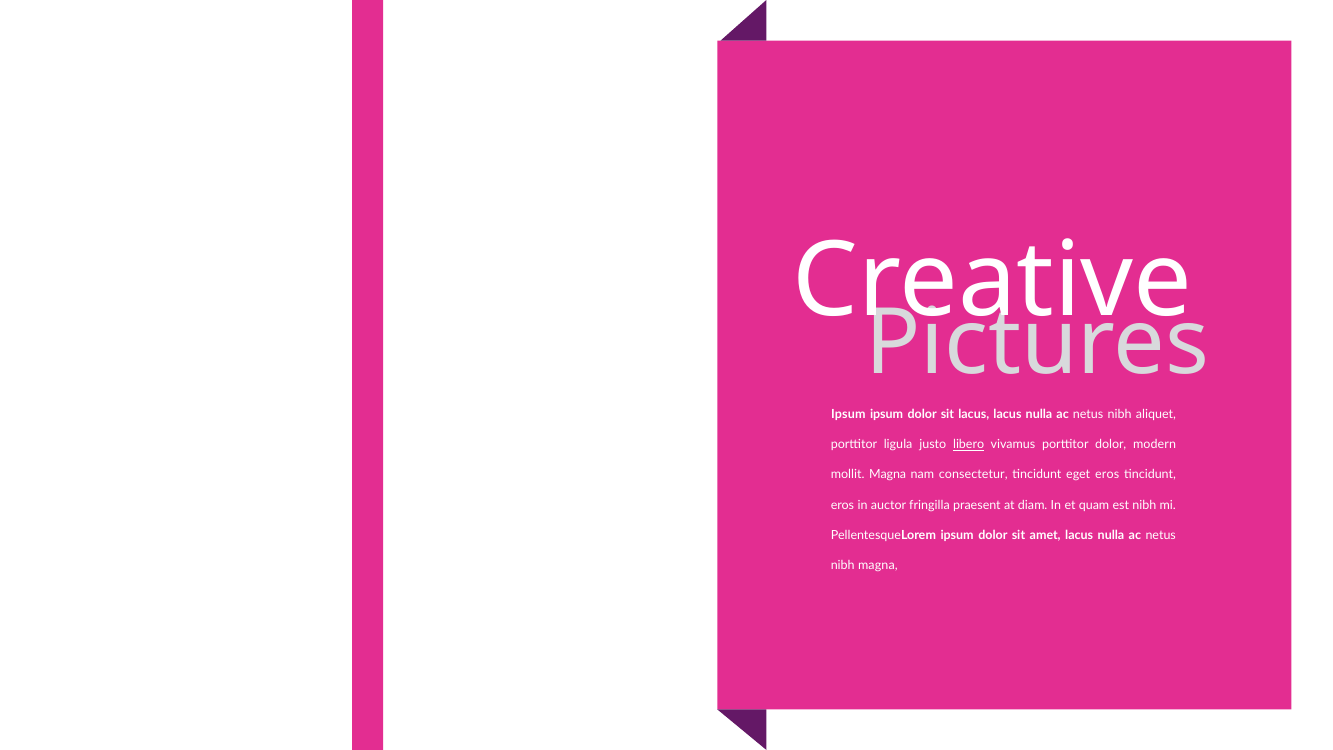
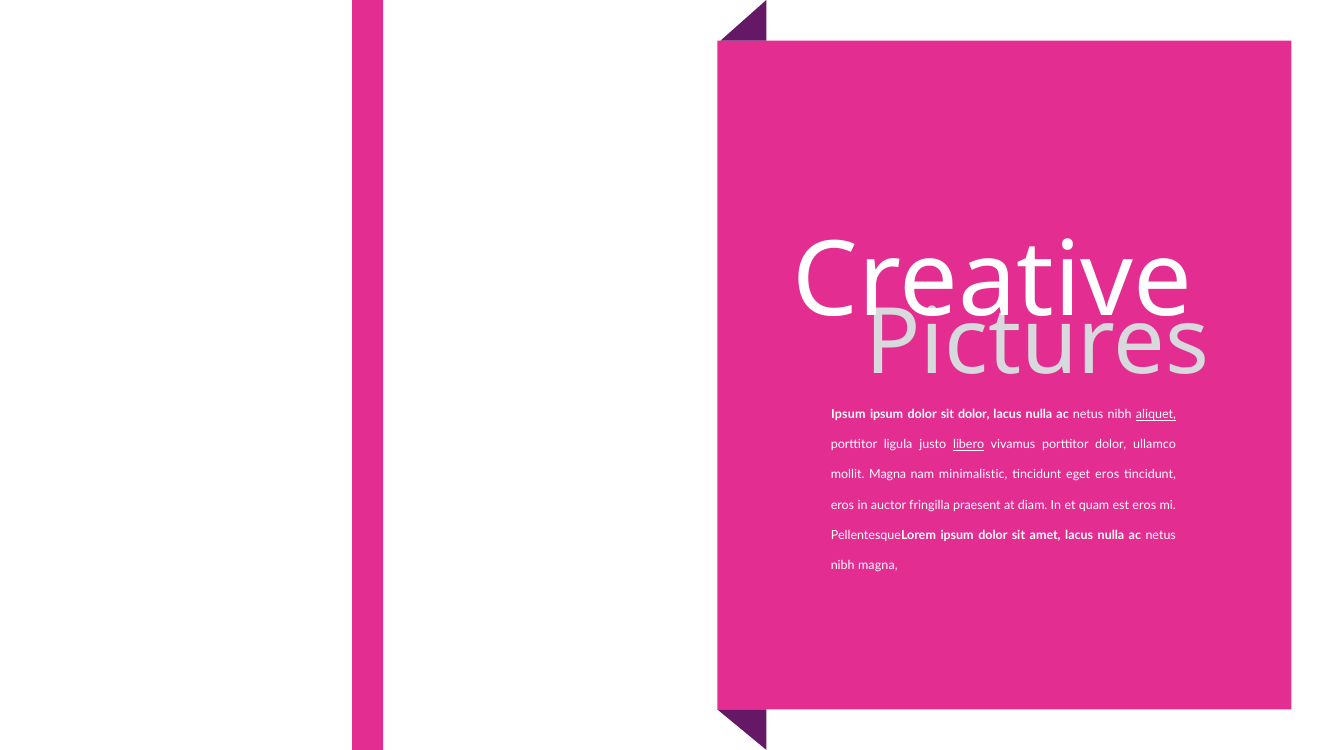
sit lacus: lacus -> dolor
aliquet underline: none -> present
modern: modern -> ullamco
consectetur: consectetur -> minimalistic
est nibh: nibh -> eros
